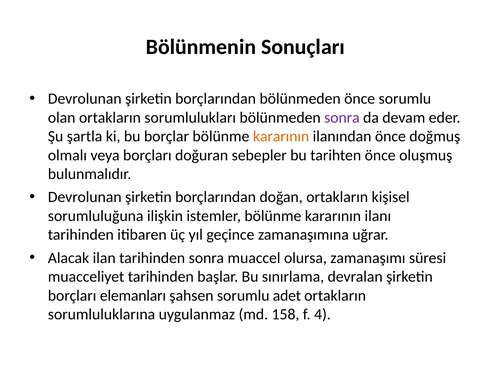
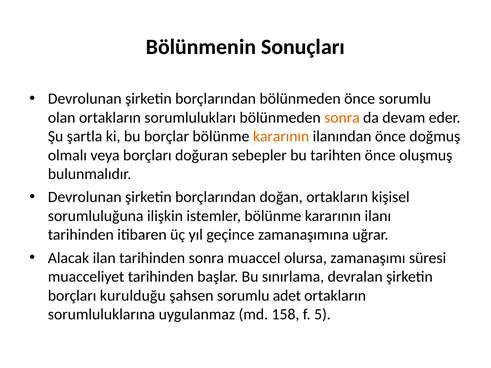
sonra at (342, 118) colour: purple -> orange
elemanları: elemanları -> kurulduğu
4: 4 -> 5
